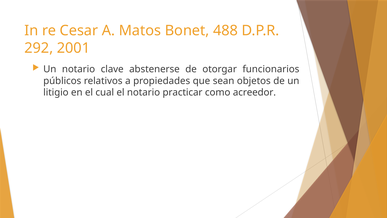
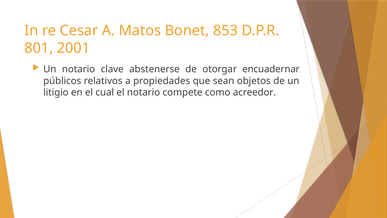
488: 488 -> 853
292: 292 -> 801
funcionarios: funcionarios -> encuadernar
practicar: practicar -> compete
